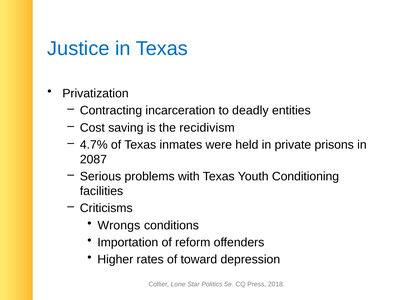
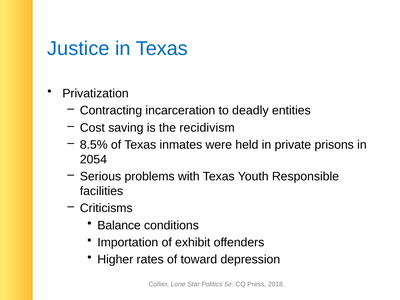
4.7%: 4.7% -> 8.5%
2087: 2087 -> 2054
Conditioning: Conditioning -> Responsible
Wrongs: Wrongs -> Balance
reform: reform -> exhibit
